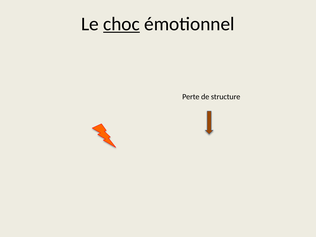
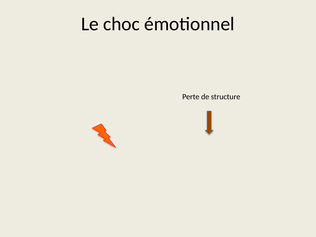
choc underline: present -> none
